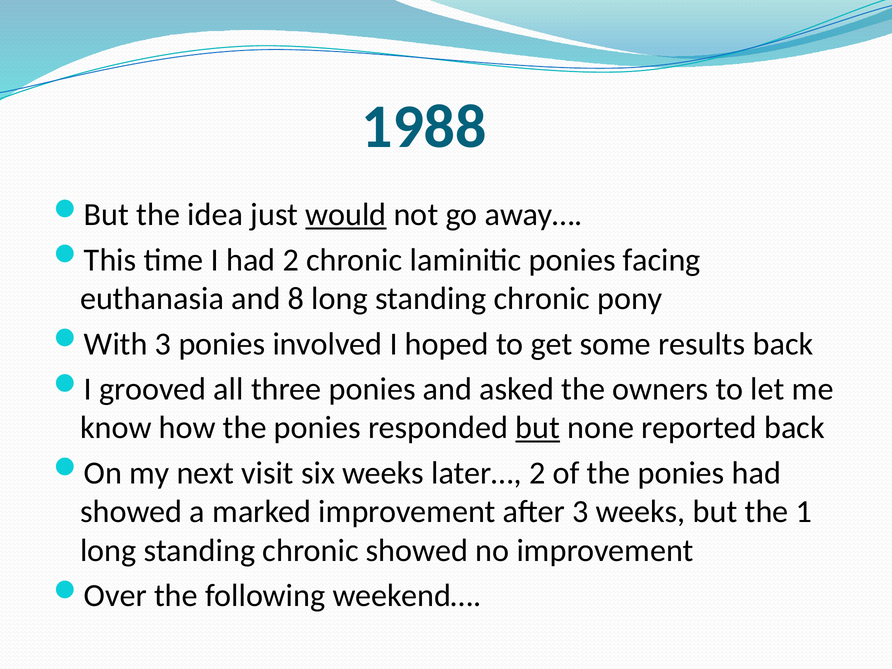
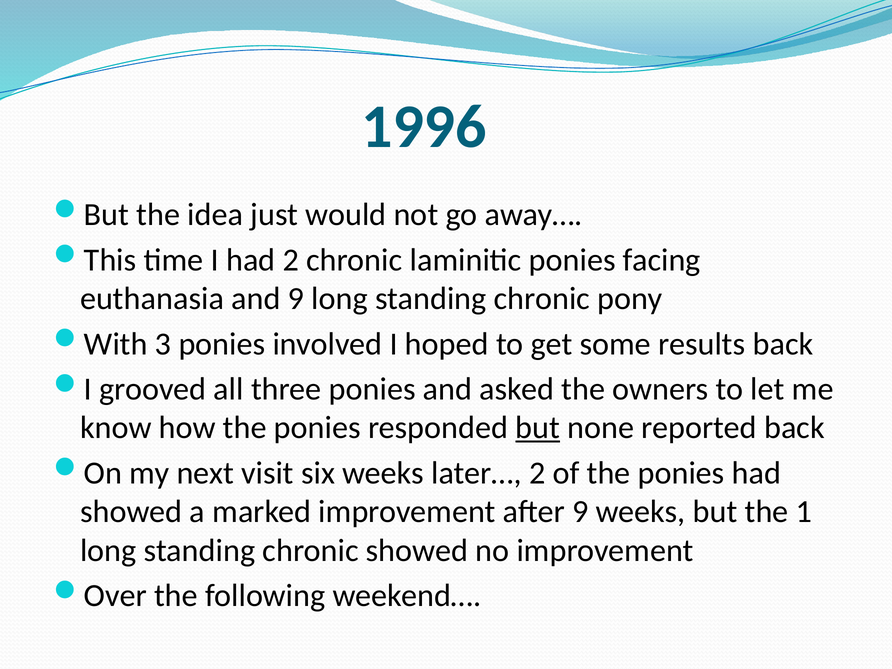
1988: 1988 -> 1996
would underline: present -> none
and 8: 8 -> 9
after 3: 3 -> 9
